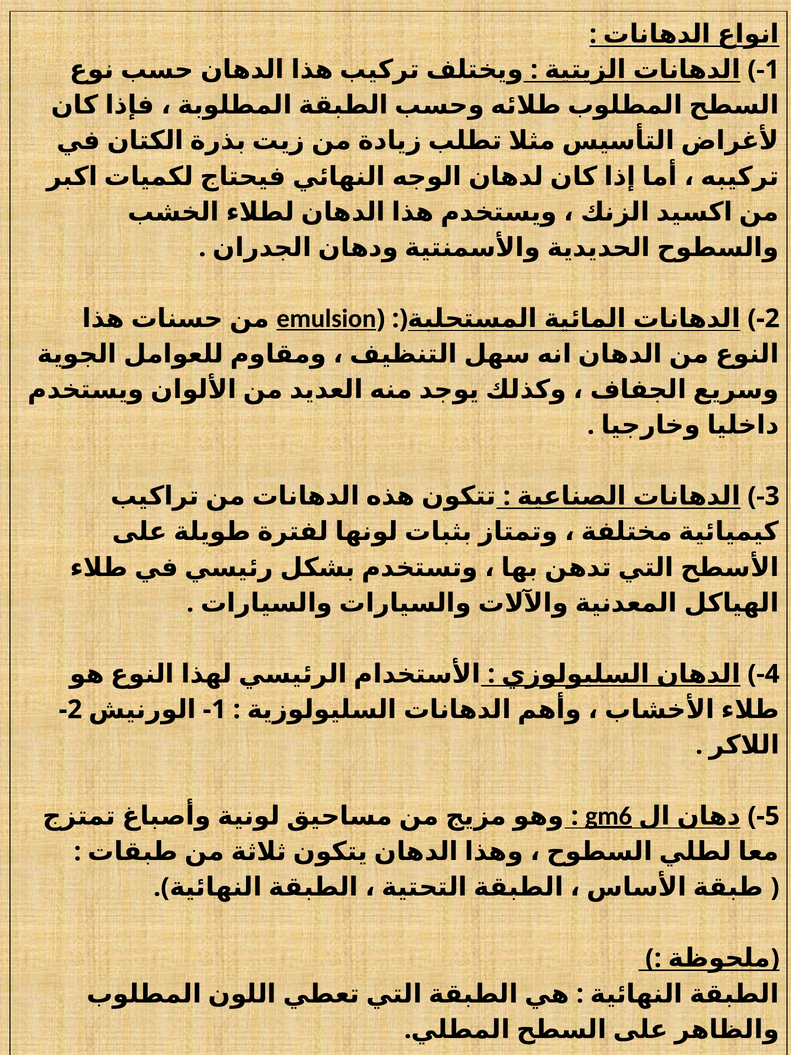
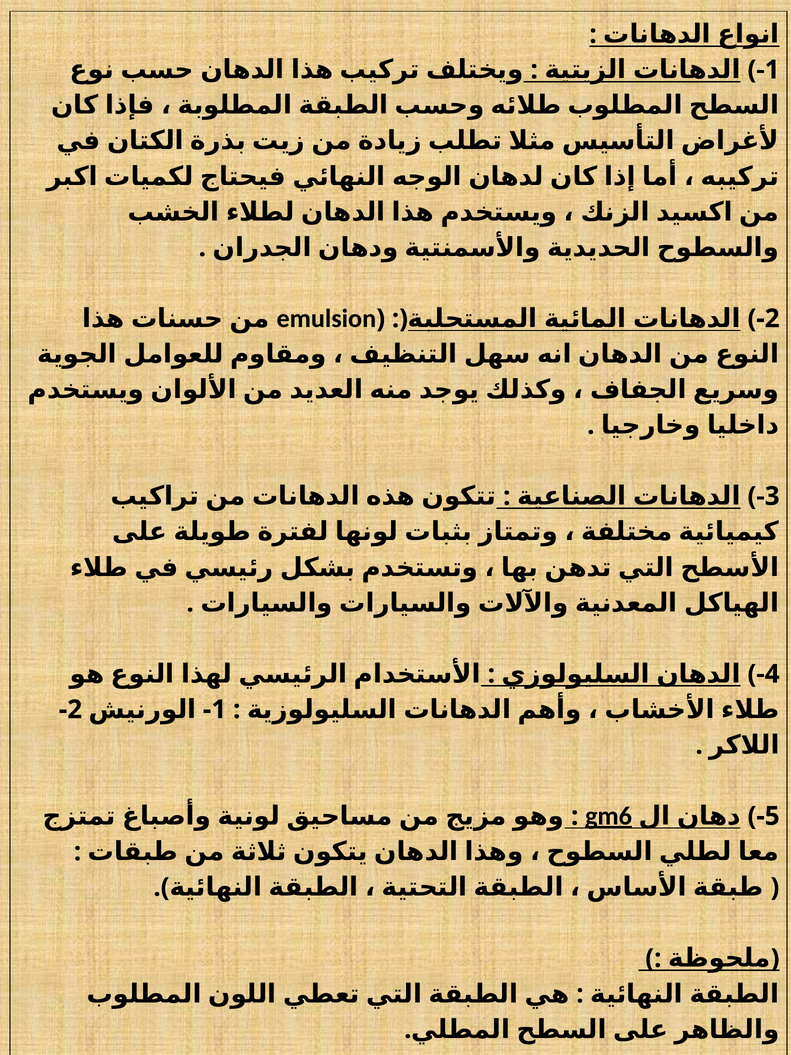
emulsion underline: present -> none
